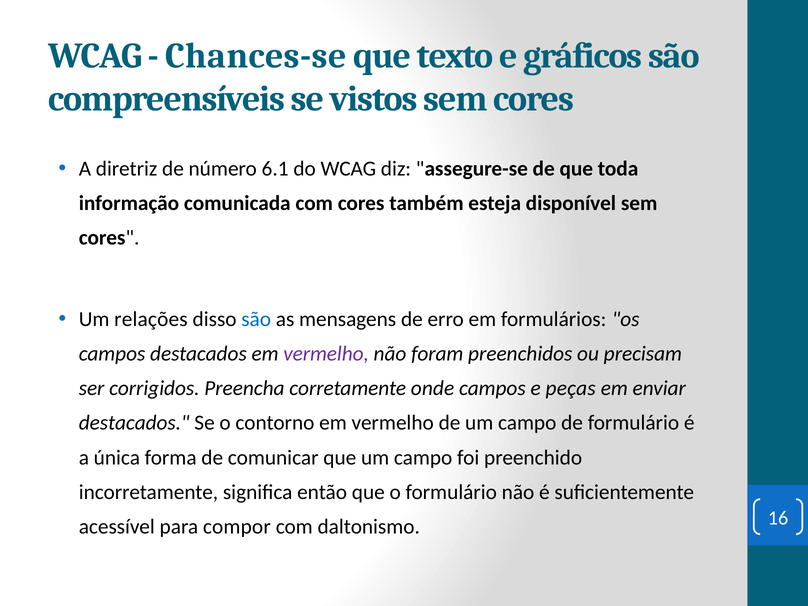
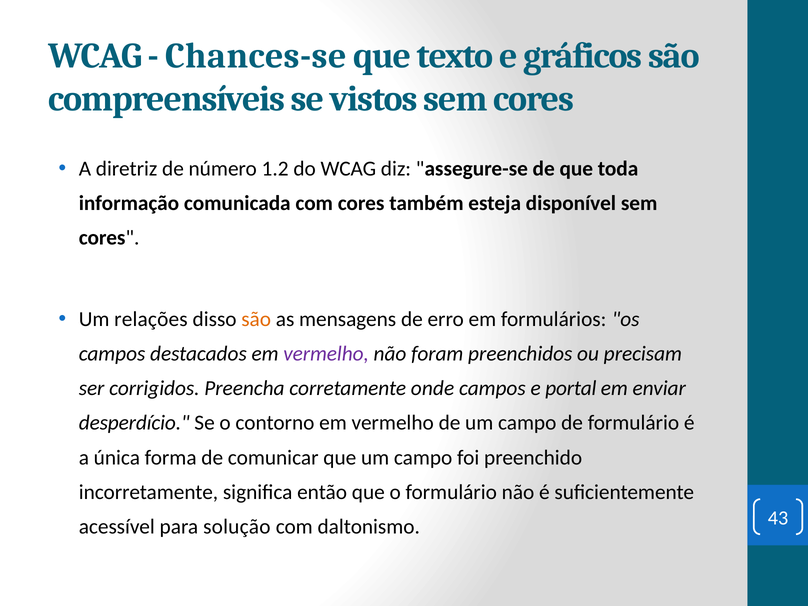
6.1: 6.1 -> 1.2
são at (256, 319) colour: blue -> orange
peças: peças -> portal
destacados at (134, 423): destacados -> desperdício
compor: compor -> solução
16: 16 -> 43
